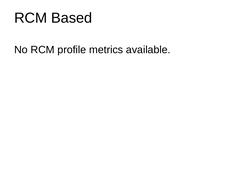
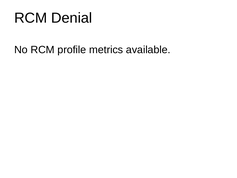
Based: Based -> Denial
